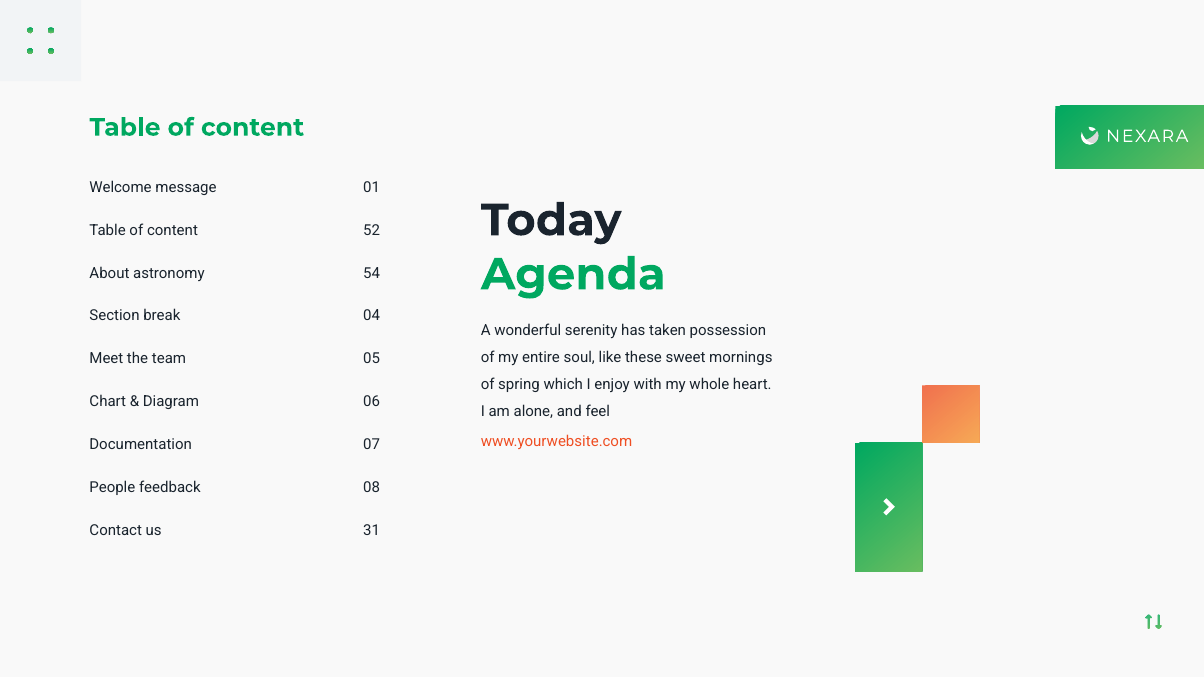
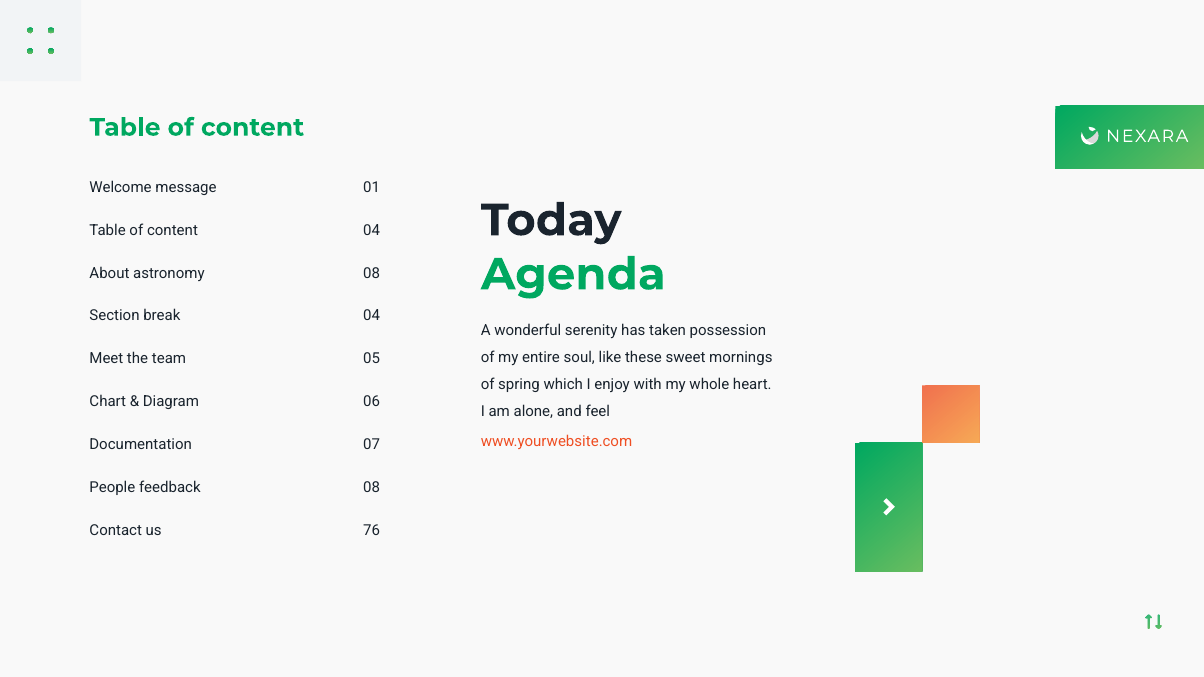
content 52: 52 -> 04
astronomy 54: 54 -> 08
31: 31 -> 76
